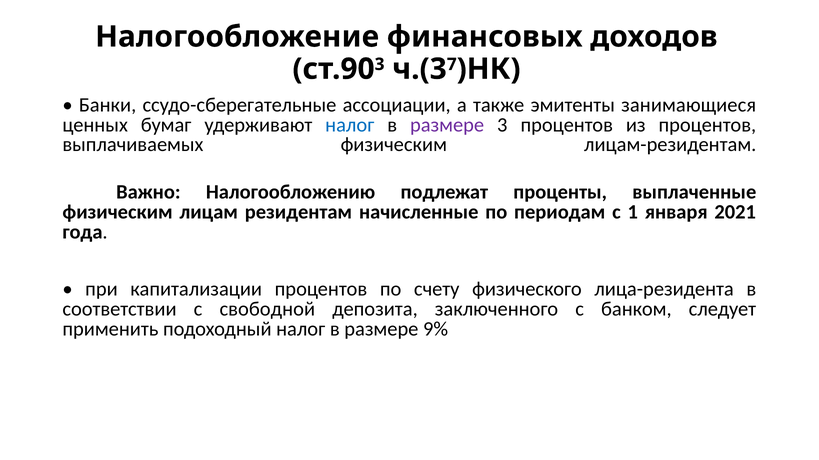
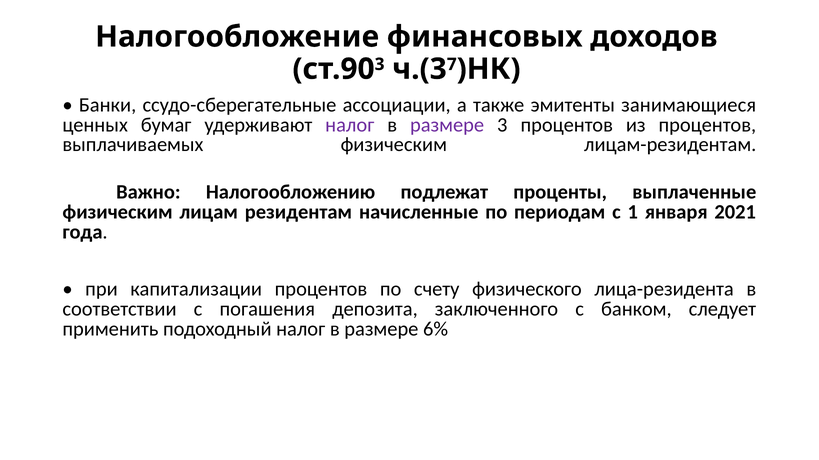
налог at (350, 125) colour: blue -> purple
свободной: свободной -> погашения
9%: 9% -> 6%
